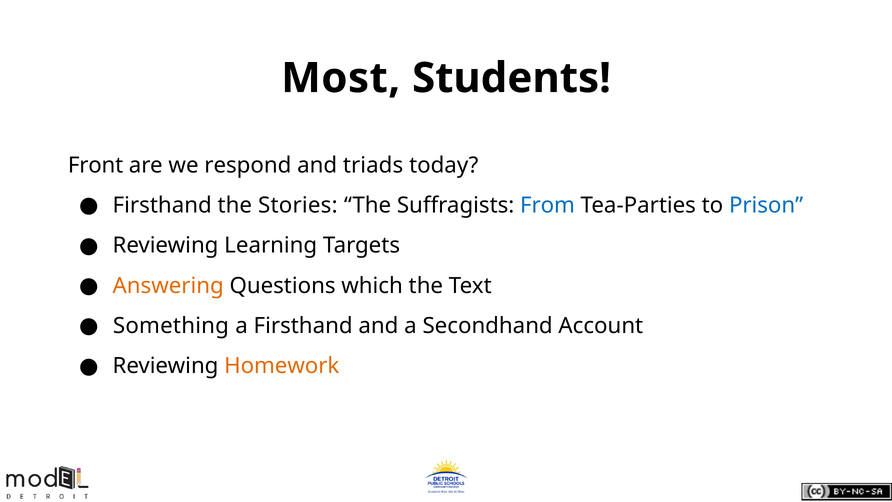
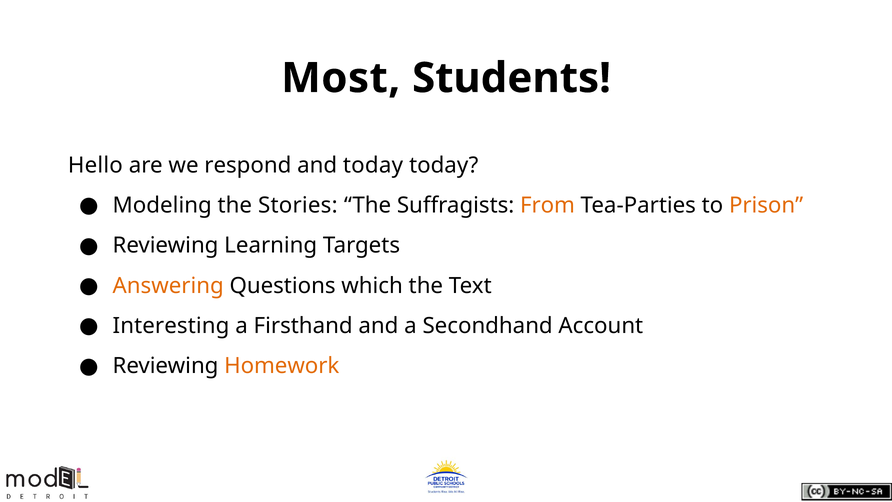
Front: Front -> Hello
and triads: triads -> today
Firsthand at (162, 205): Firsthand -> Modeling
From colour: blue -> orange
Prison colour: blue -> orange
Something: Something -> Interesting
